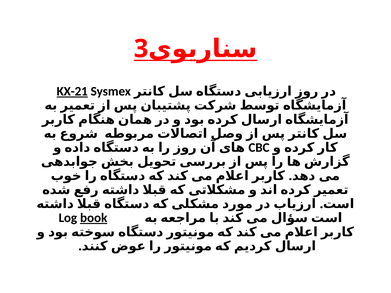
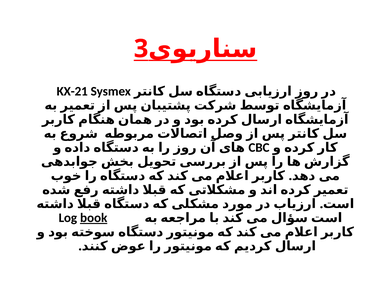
KX-21 underline: present -> none
